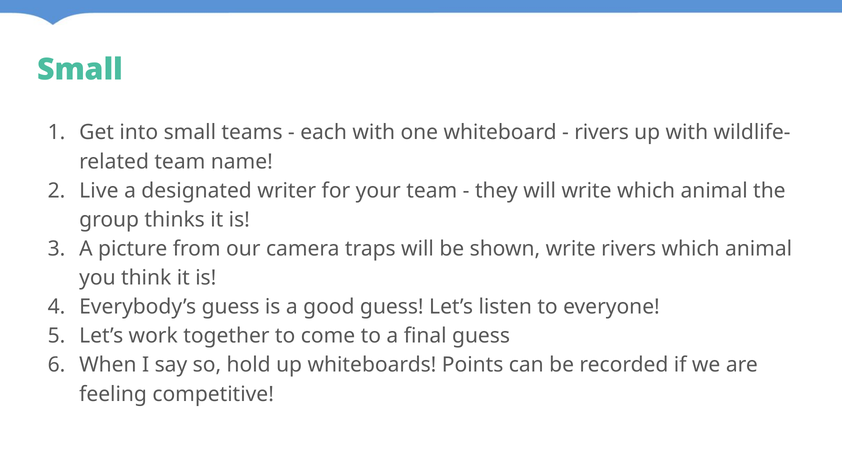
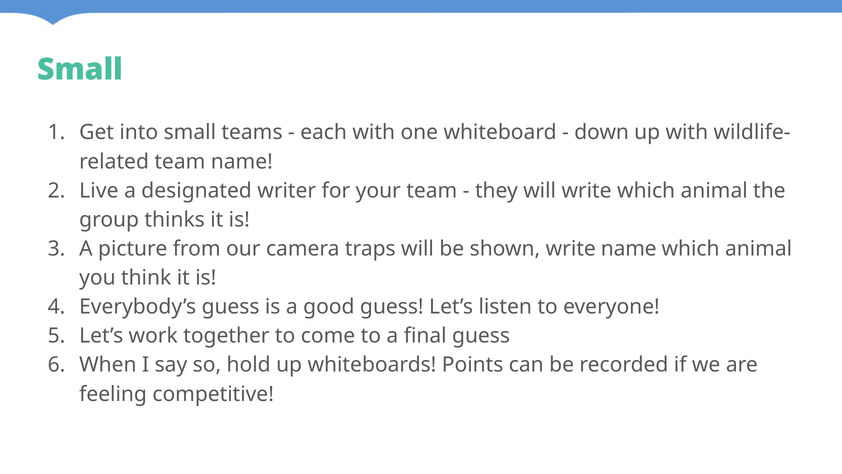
rivers at (602, 132): rivers -> down
write rivers: rivers -> name
